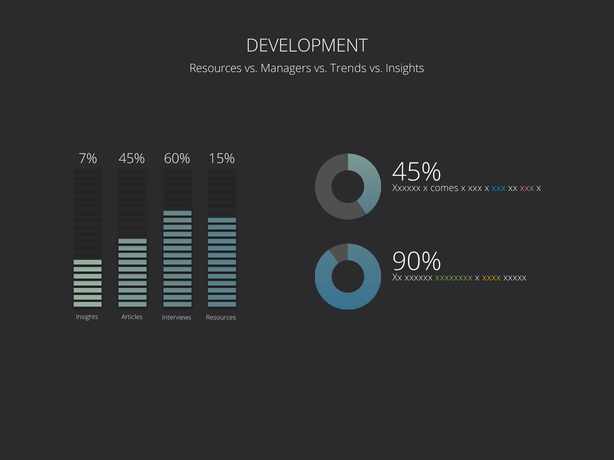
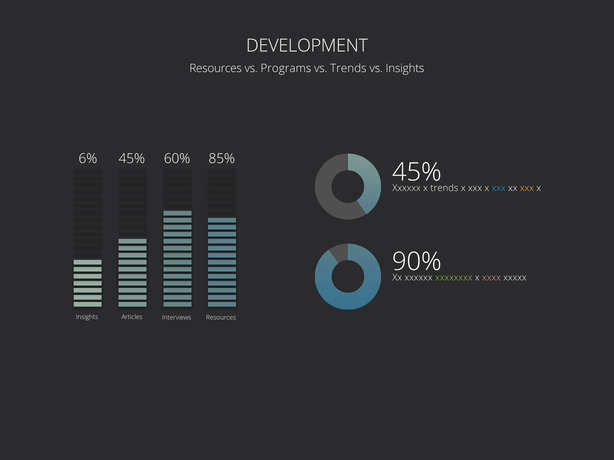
Managers: Managers -> Programs
7%: 7% -> 6%
15%: 15% -> 85%
comes at (444, 188): comes -> trends
xxx at (527, 188) colour: pink -> yellow
xxxx colour: yellow -> pink
